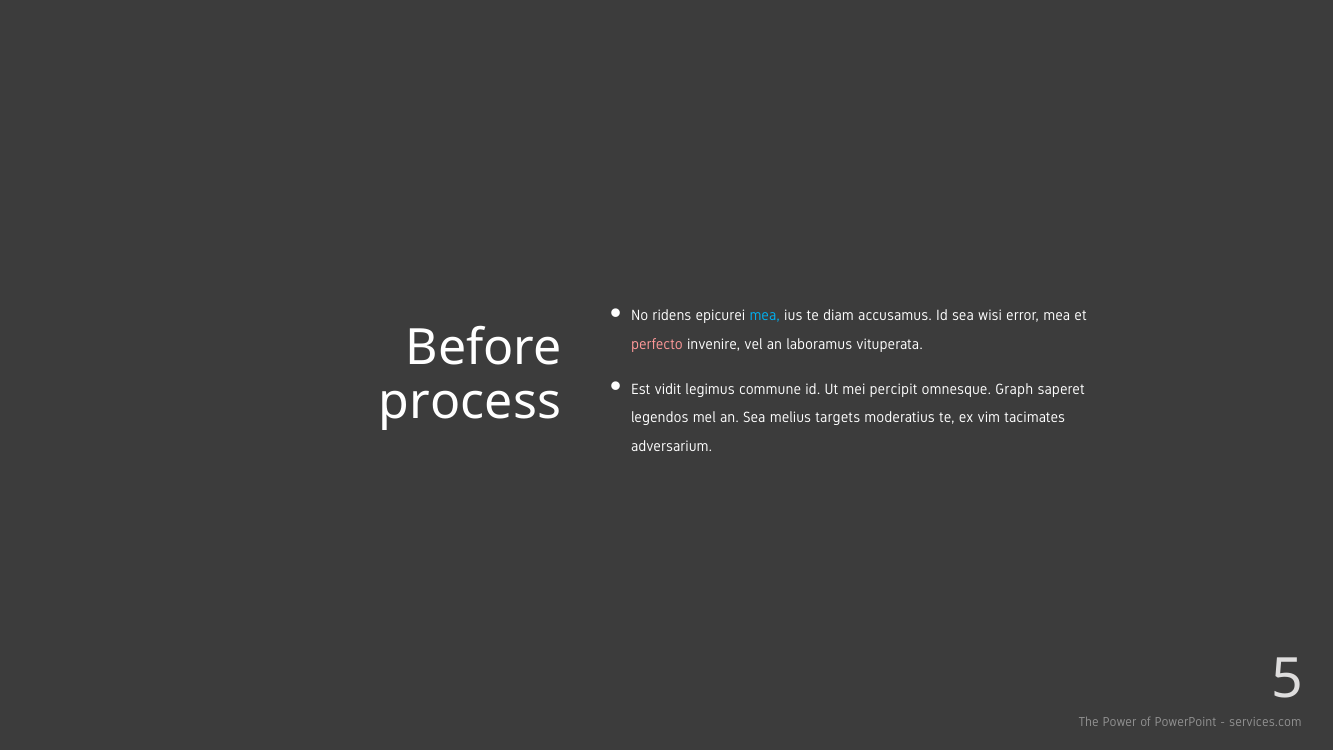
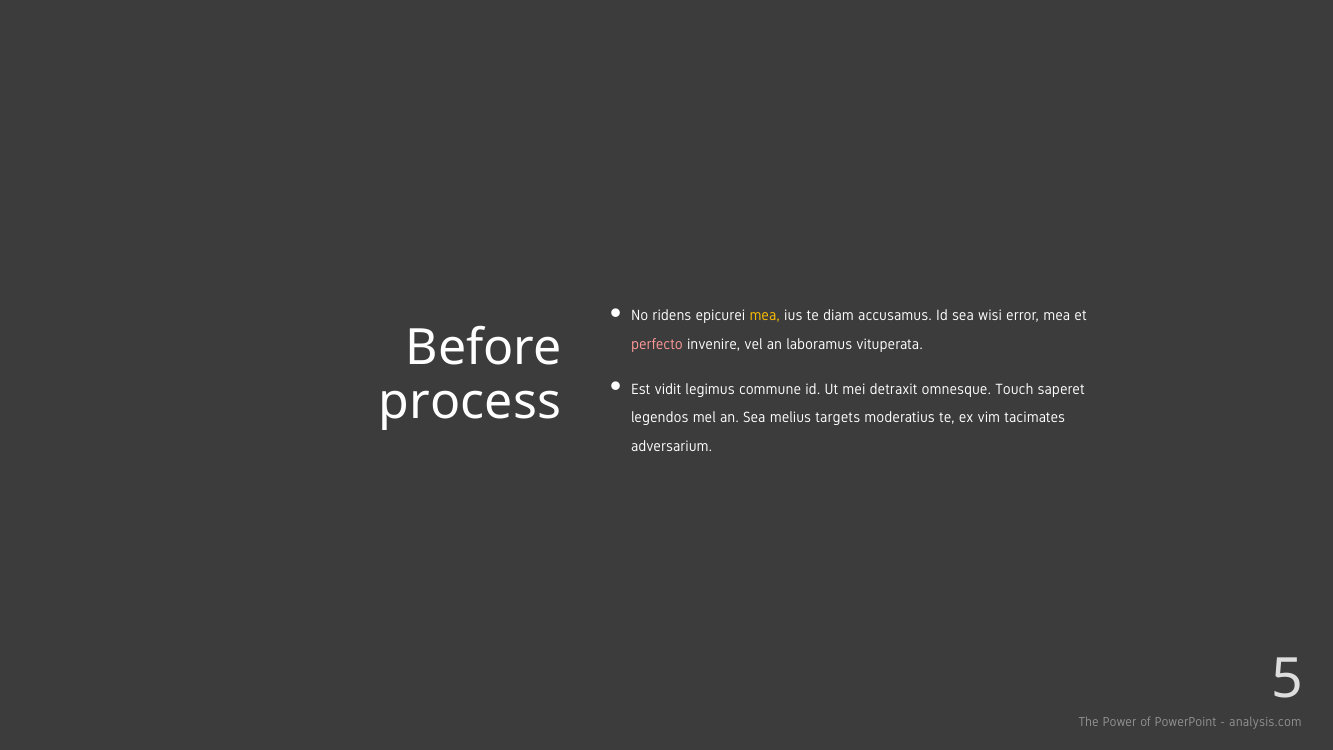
mea at (765, 316) colour: light blue -> yellow
percipit: percipit -> detraxit
Graph: Graph -> Touch
services.com: services.com -> analysis.com
